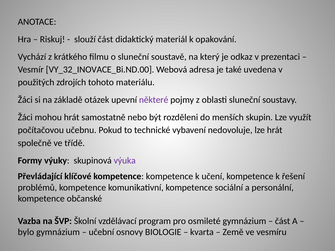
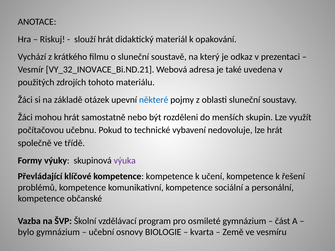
slouží část: část -> hrát
VY_32_INOVACE_Bi.ND.00: VY_32_INOVACE_Bi.ND.00 -> VY_32_INOVACE_Bi.ND.21
některé colour: purple -> blue
